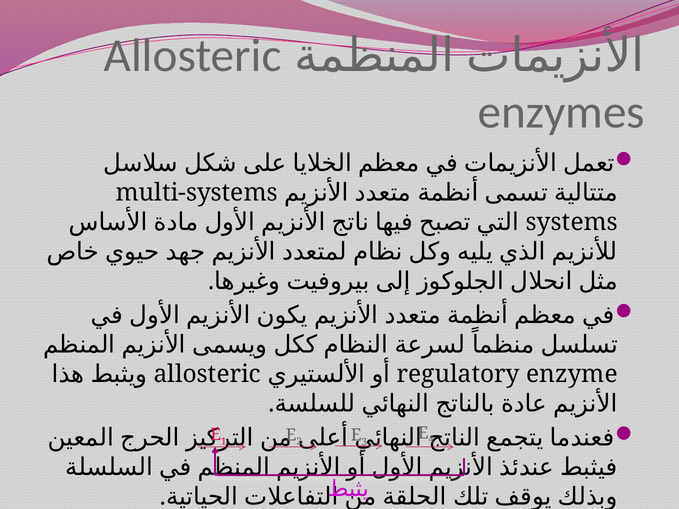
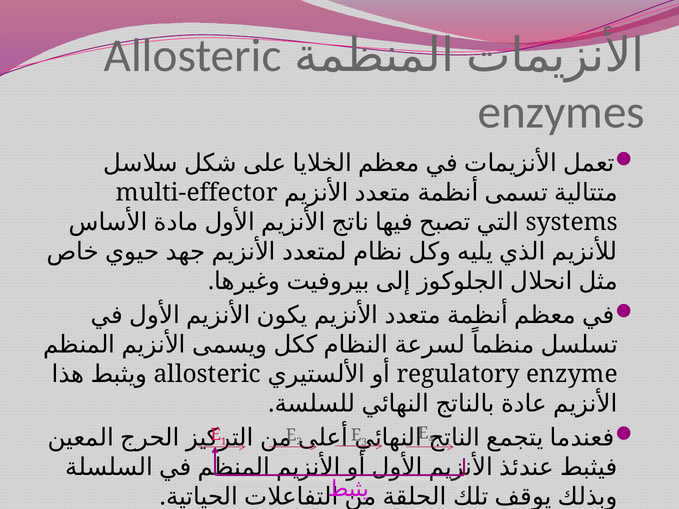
multi-systems: multi-systems -> multi-effector
